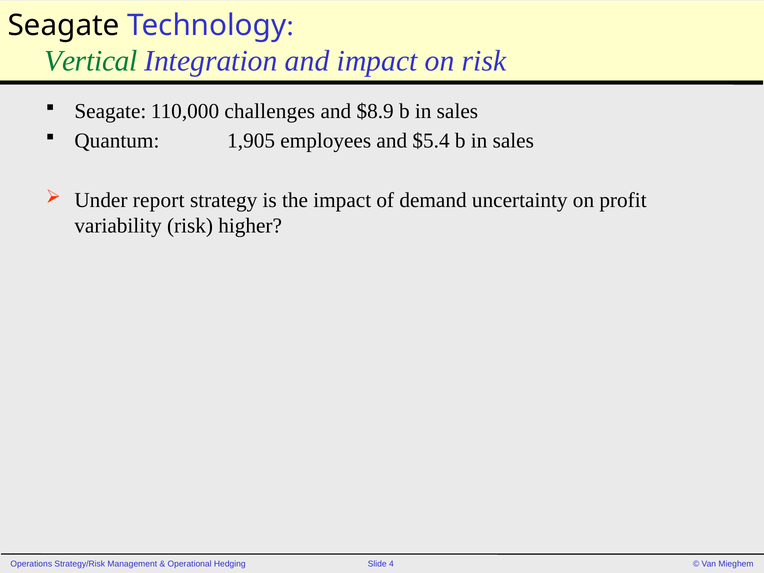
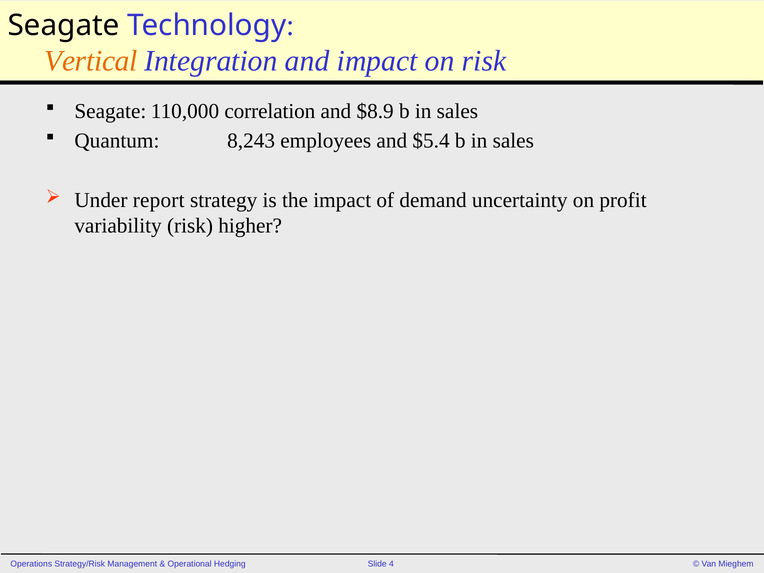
Vertical colour: green -> orange
challenges: challenges -> correlation
1,905: 1,905 -> 8,243
